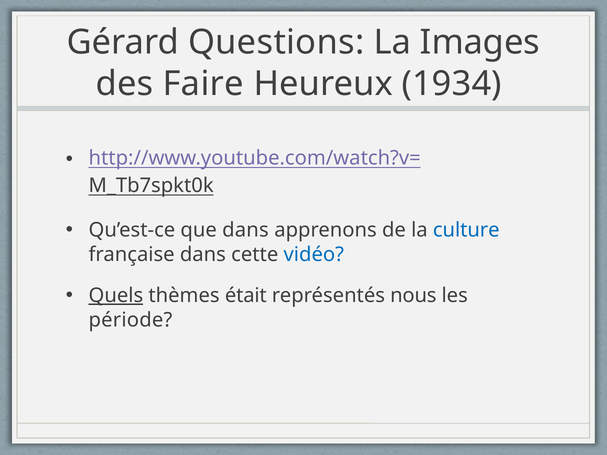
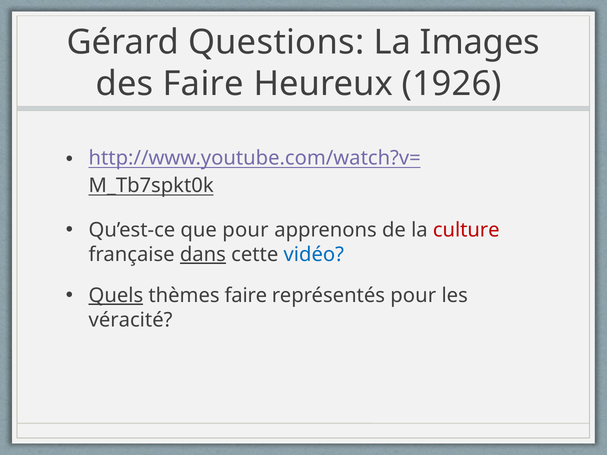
1934: 1934 -> 1926
que dans: dans -> pour
culture colour: blue -> red
dans at (203, 255) underline: none -> present
thèmes était: était -> faire
représentés nous: nous -> pour
période: période -> véracité
